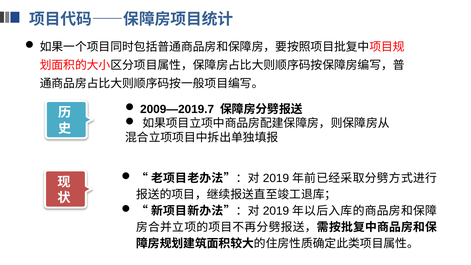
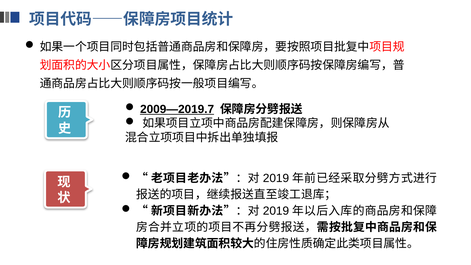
2009—2019.7 underline: none -> present
